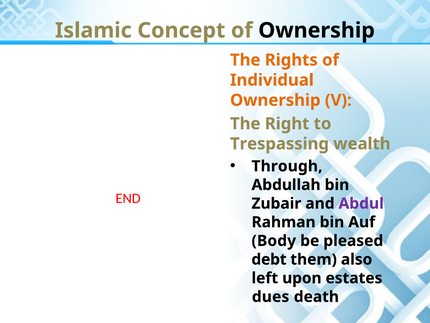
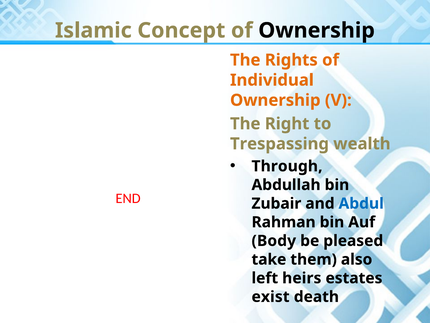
Abdul colour: purple -> blue
debt: debt -> take
upon: upon -> heirs
dues: dues -> exist
